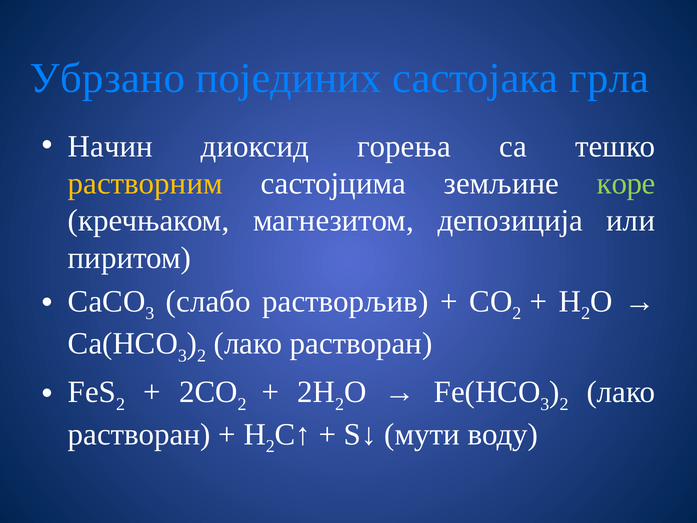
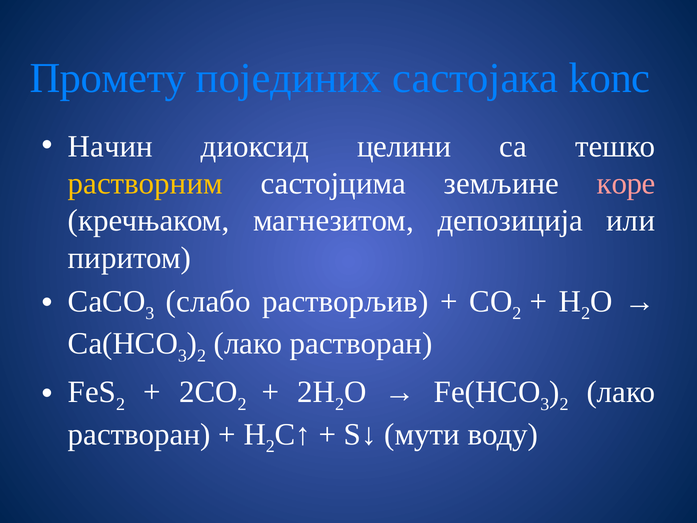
Убрзано: Убрзано -> Промету
грла: грла -> kоnc
горења: горења -> целини
коре colour: light green -> pink
